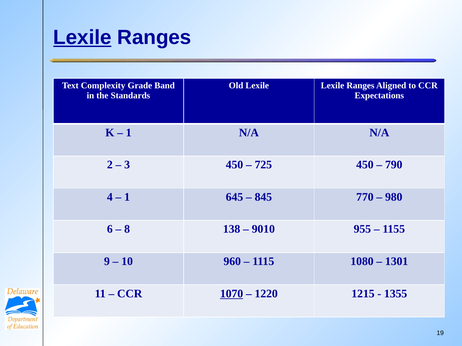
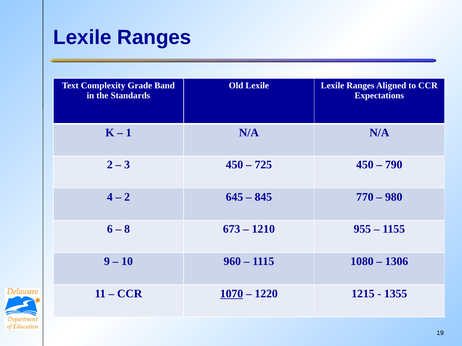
Lexile at (82, 38) underline: present -> none
1 at (127, 197): 1 -> 2
138: 138 -> 673
9010: 9010 -> 1210
1301: 1301 -> 1306
